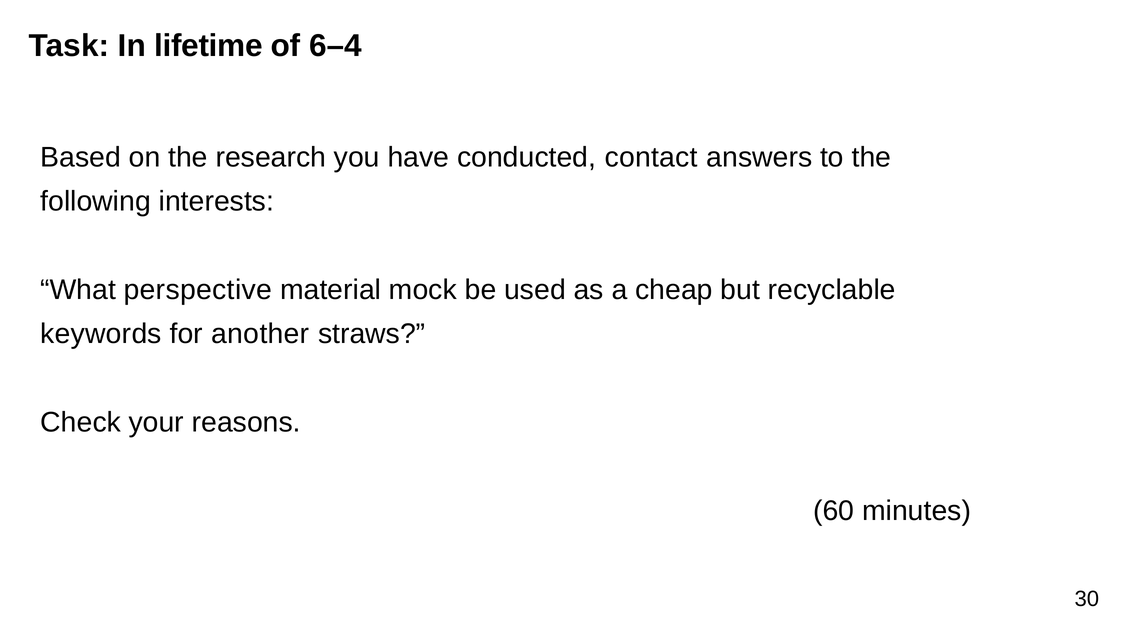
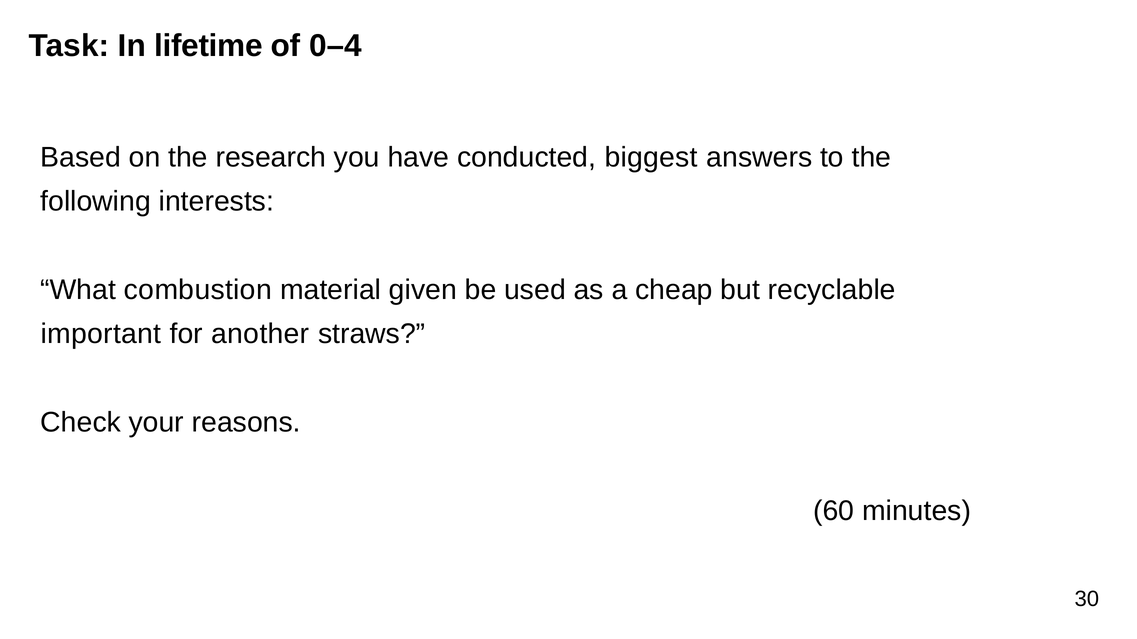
6–4: 6–4 -> 0–4
contact: contact -> biggest
perspective: perspective -> combustion
mock: mock -> given
keywords: keywords -> important
